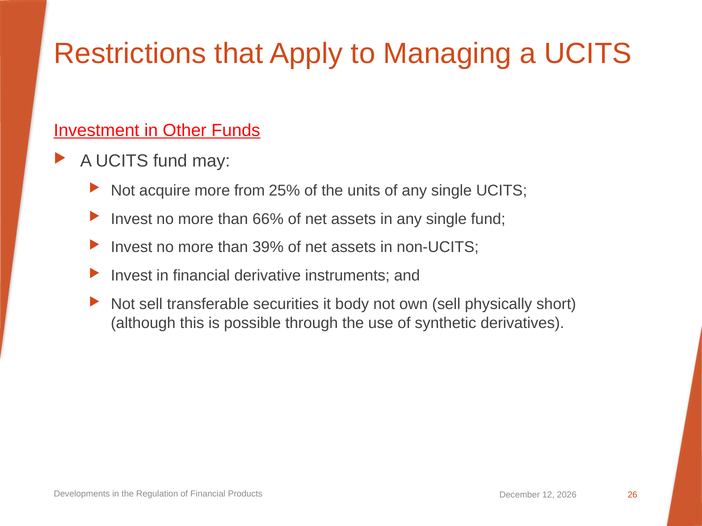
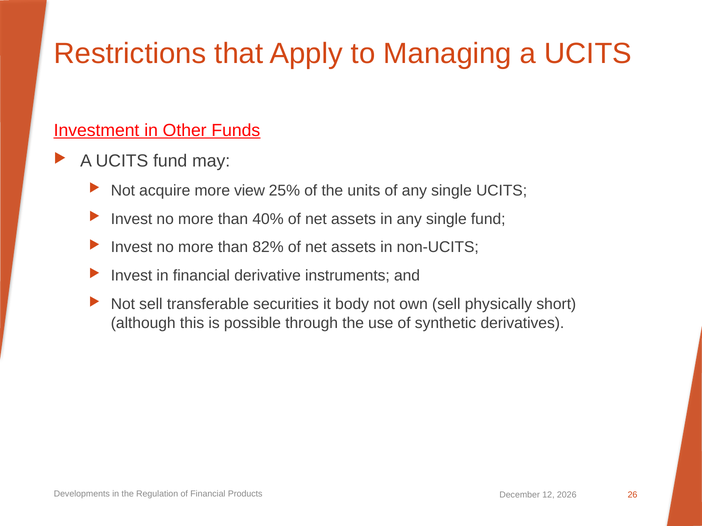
from: from -> view
66%: 66% -> 40%
39%: 39% -> 82%
